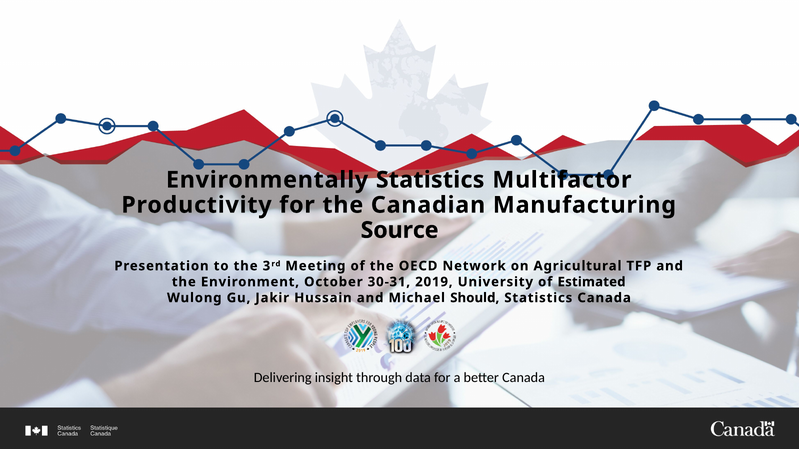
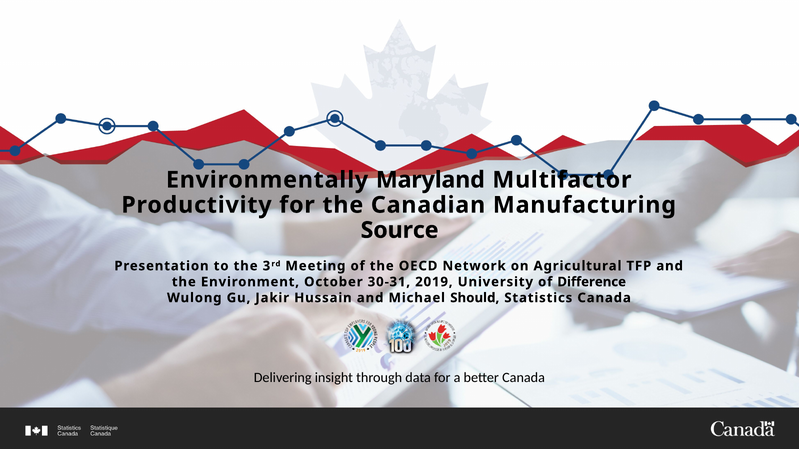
Environmentally Statistics: Statistics -> Maryland
Estimated: Estimated -> Difference
